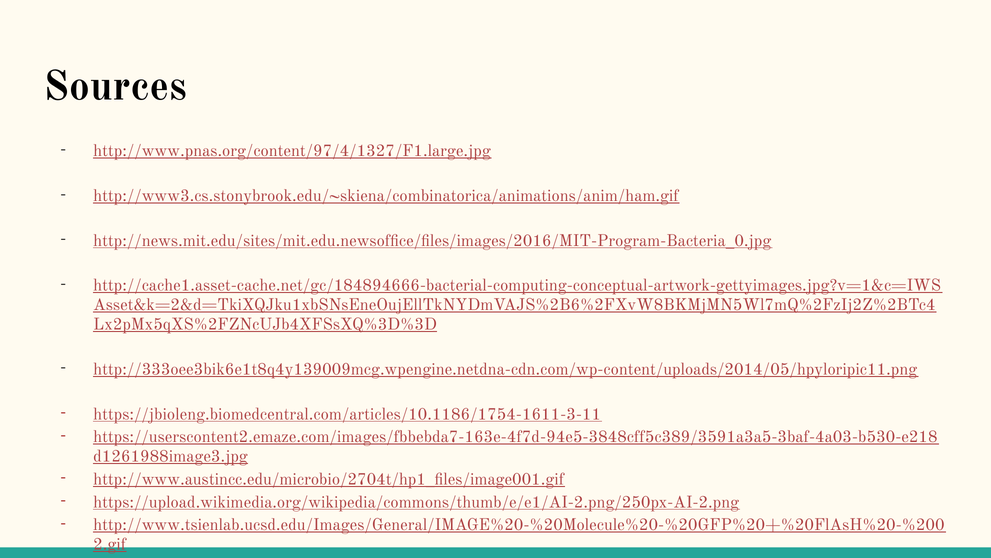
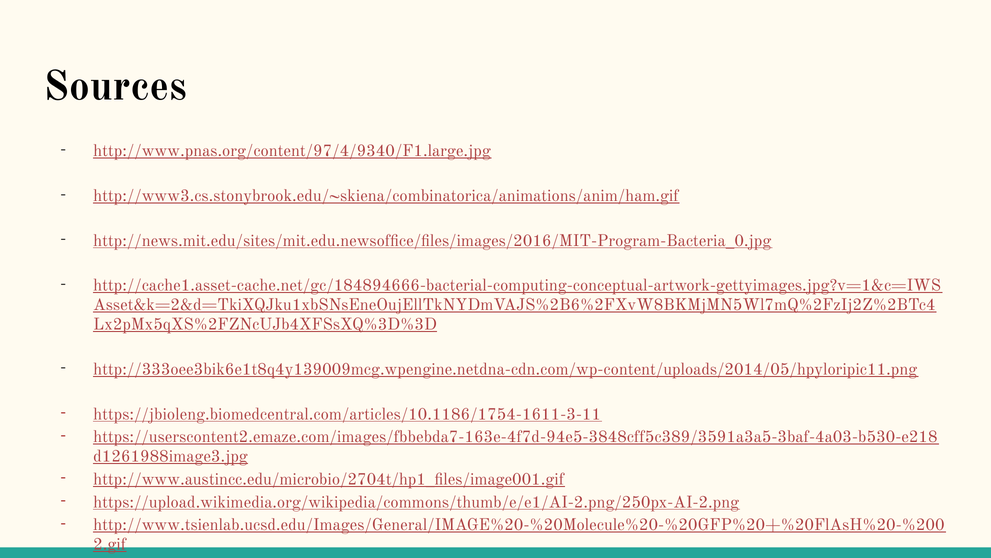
http://www.pnas.org/content/97/4/1327/F1.large.jpg: http://www.pnas.org/content/97/4/1327/F1.large.jpg -> http://www.pnas.org/content/97/4/9340/F1.large.jpg
